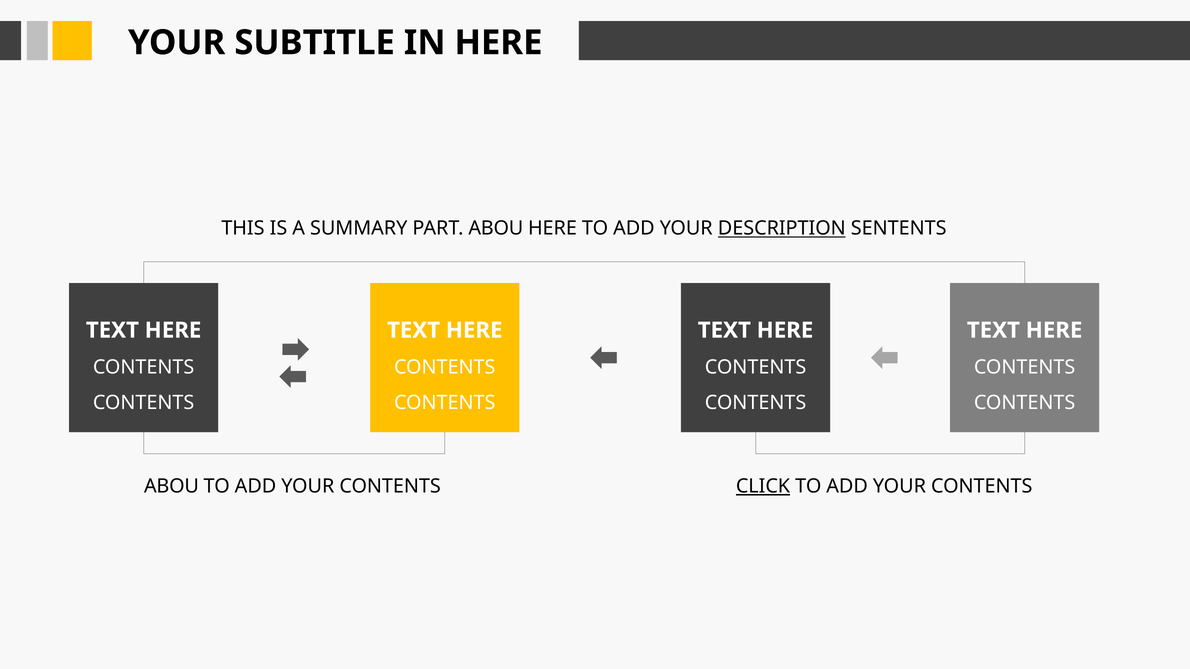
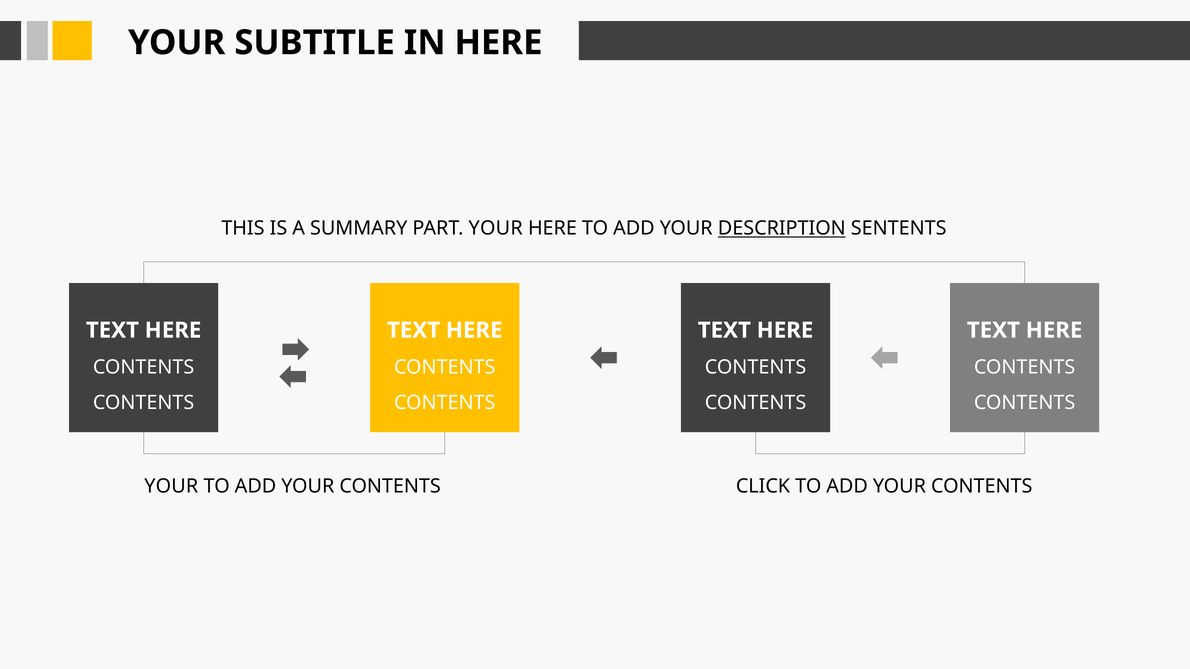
PART ABOU: ABOU -> YOUR
ABOU at (171, 487): ABOU -> YOUR
CLICK underline: present -> none
